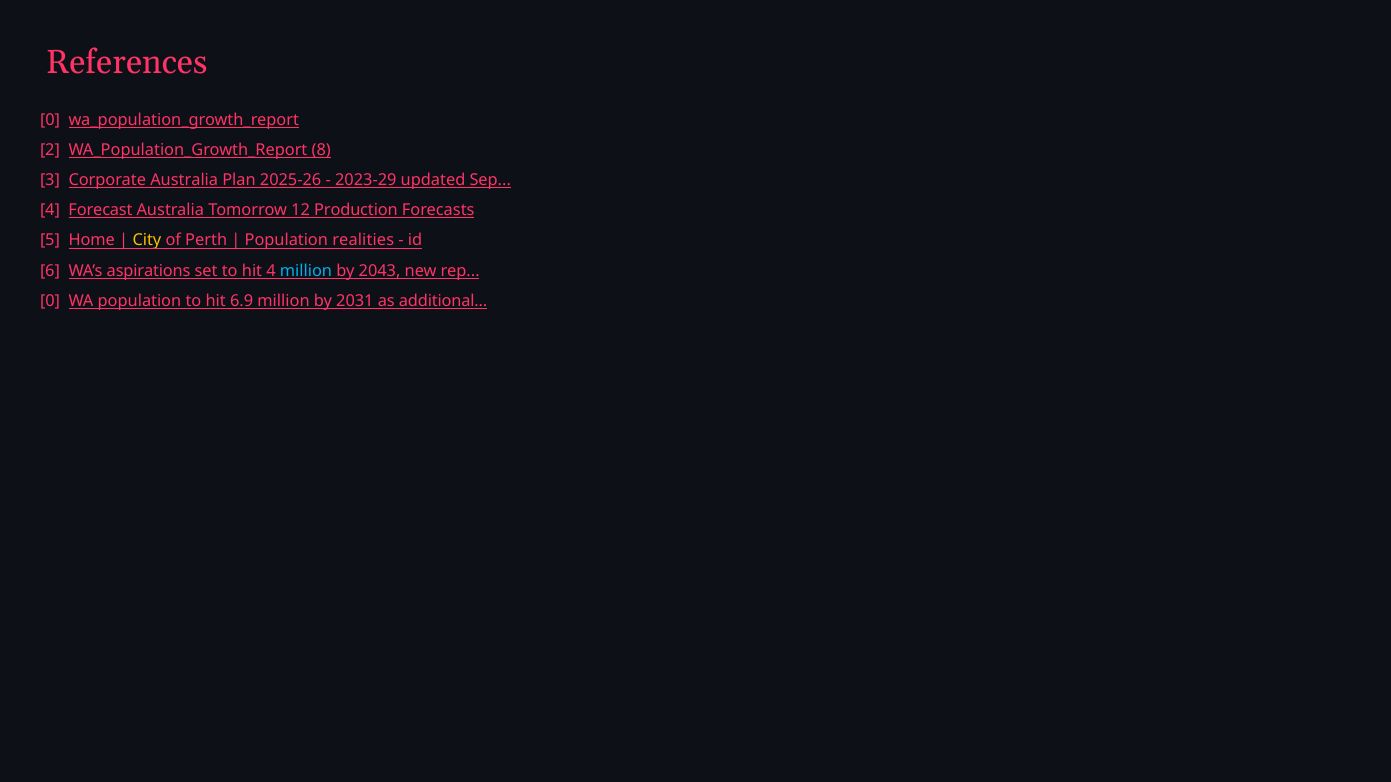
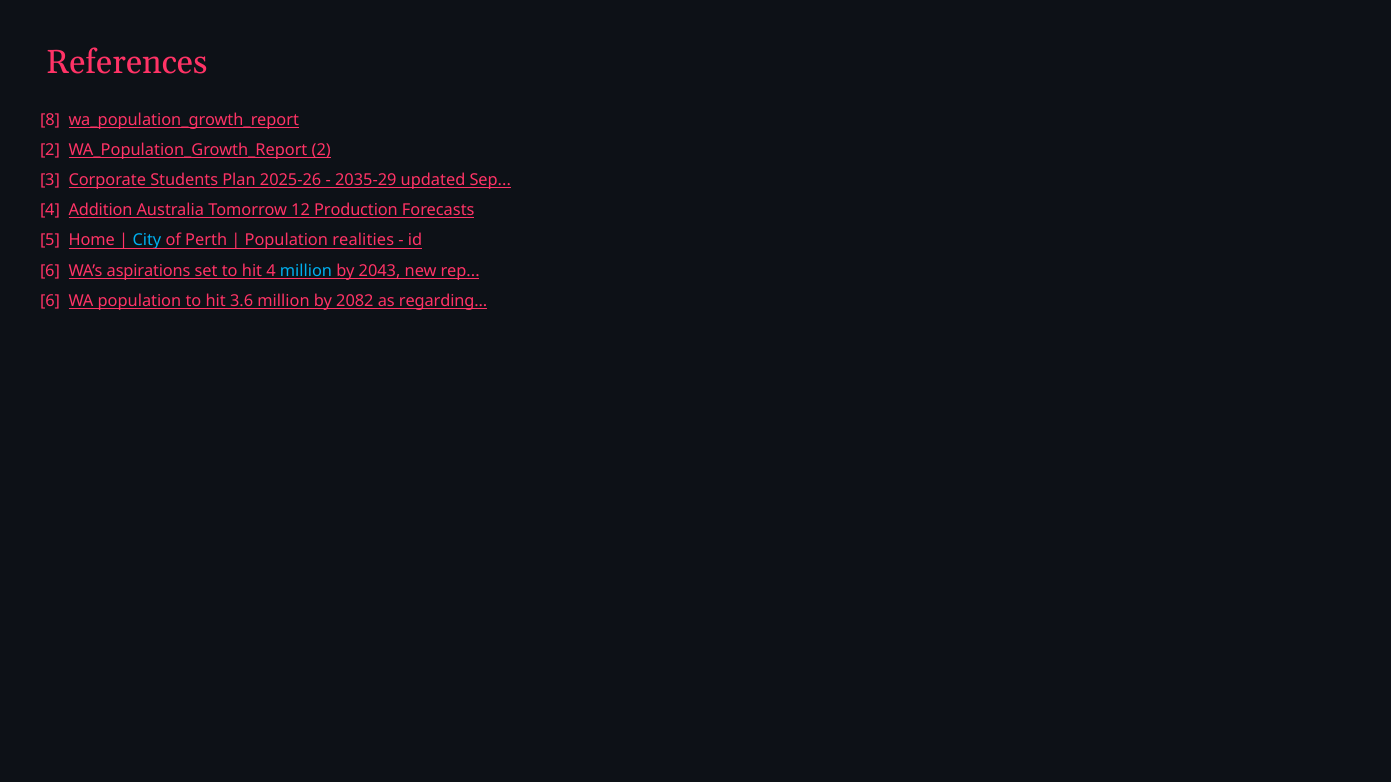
0 at (50, 120): 0 -> 8
2 WA_Population_Growth_Report 8: 8 -> 2
Corporate Australia: Australia -> Students
2023-29: 2023-29 -> 2035-29
Forecast: Forecast -> Addition
City colour: yellow -> light blue
0 at (50, 301): 0 -> 6
6.9: 6.9 -> 3.6
2031: 2031 -> 2082
additional: additional -> regarding
